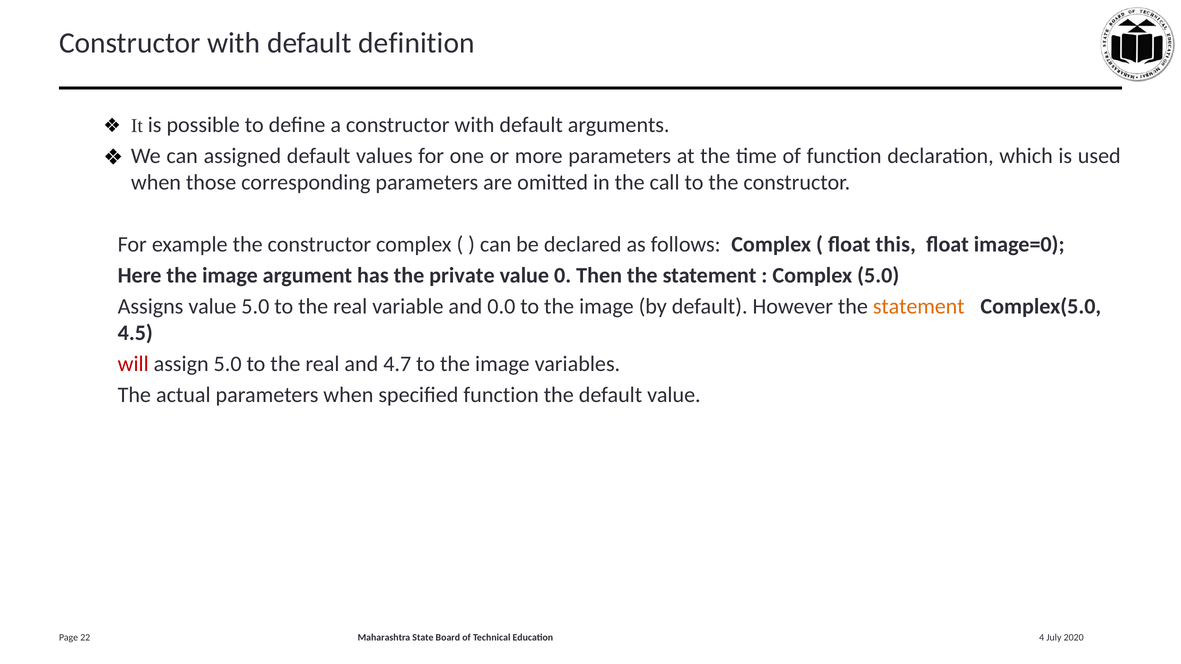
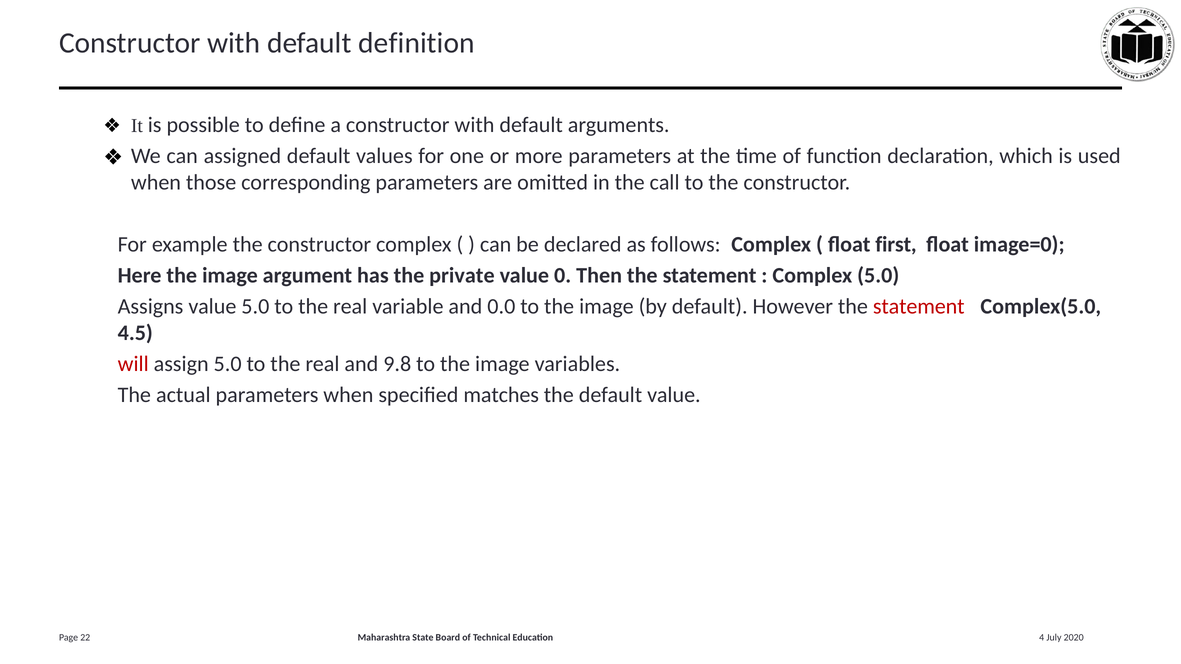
this: this -> first
statement at (919, 306) colour: orange -> red
4.7: 4.7 -> 9.8
specified function: function -> matches
